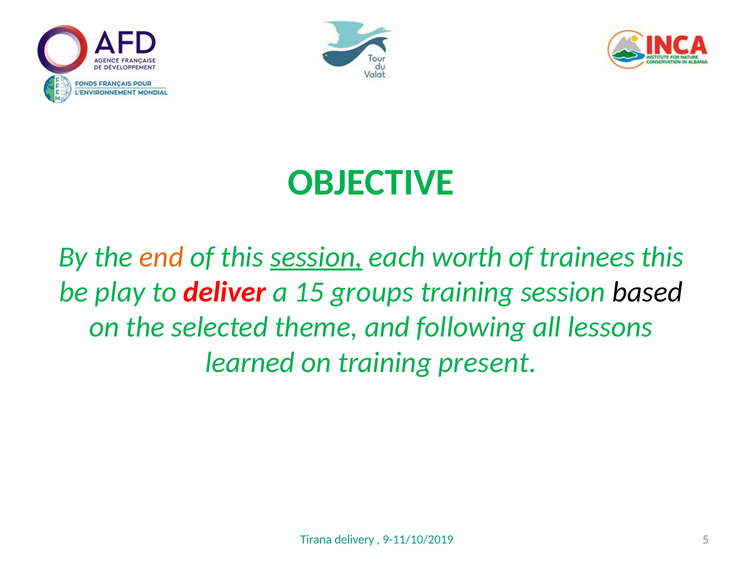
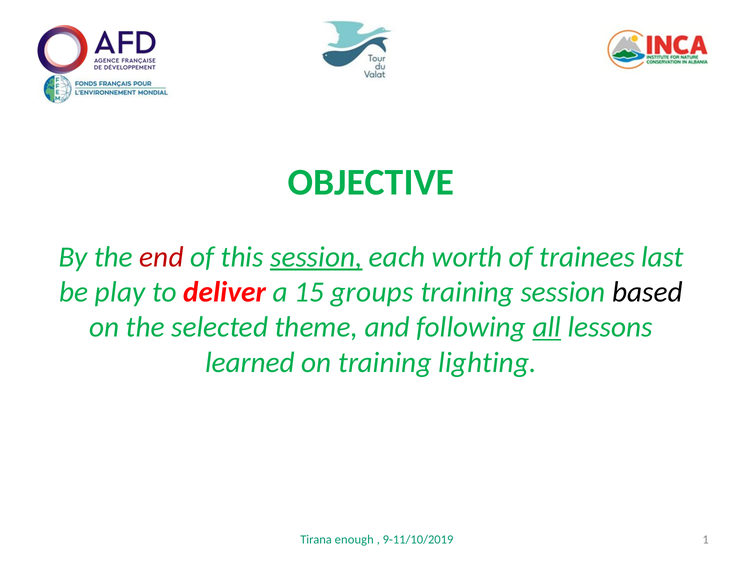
end colour: orange -> red
trainees this: this -> last
all underline: none -> present
present: present -> lighting
delivery: delivery -> enough
5: 5 -> 1
